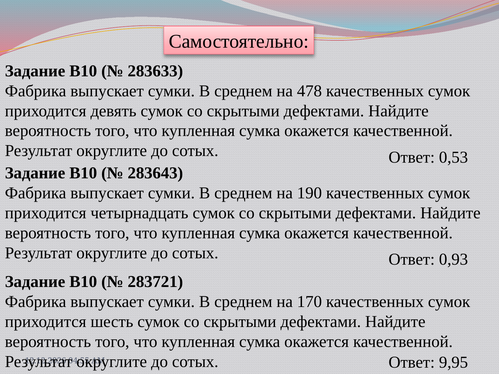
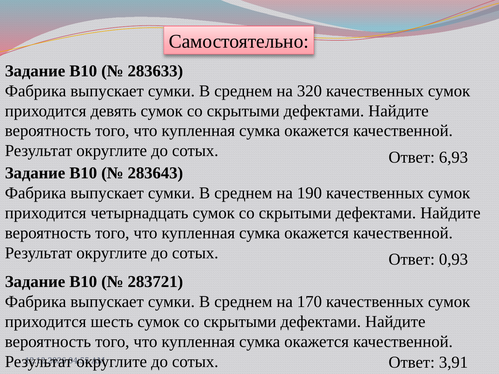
478: 478 -> 320
0,53: 0,53 -> 6,93
9,95: 9,95 -> 3,91
